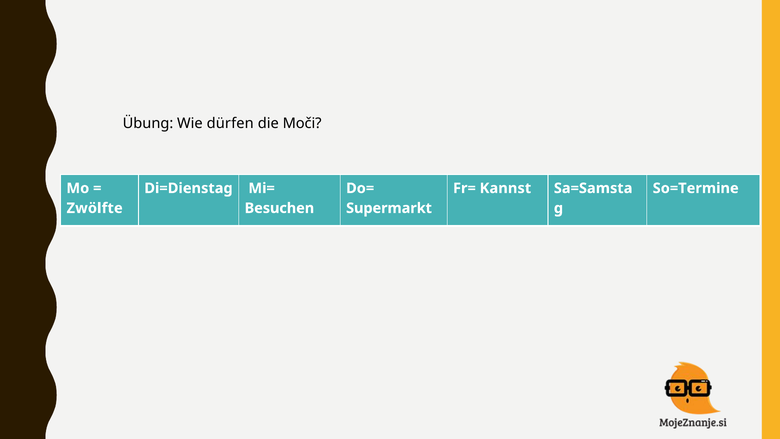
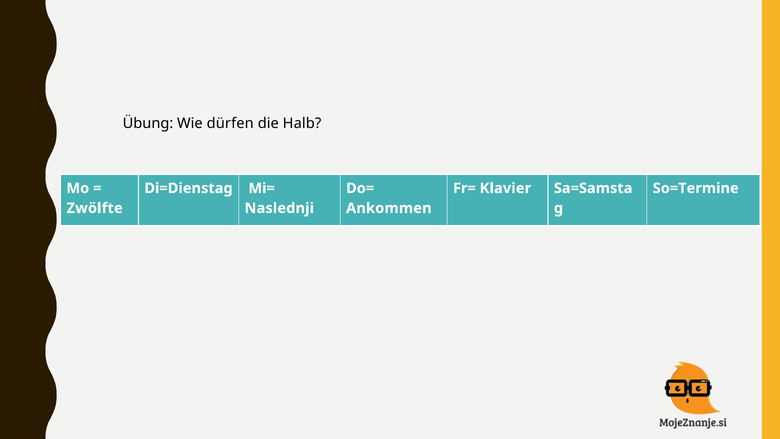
Moči: Moči -> Halb
Kannst: Kannst -> Klavier
Besuchen: Besuchen -> Naslednji
Supermarkt: Supermarkt -> Ankommen
